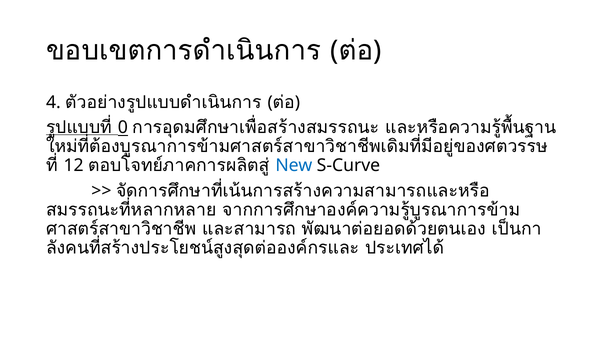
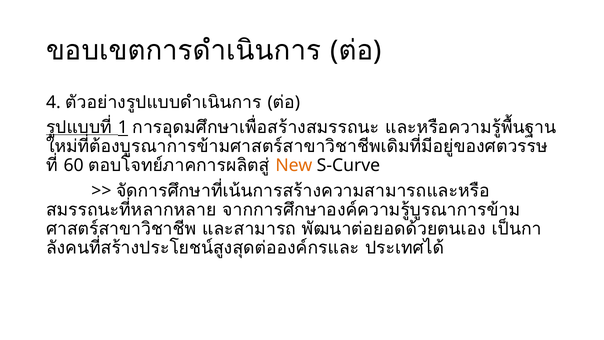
0: 0 -> 1
12: 12 -> 60
New colour: blue -> orange
